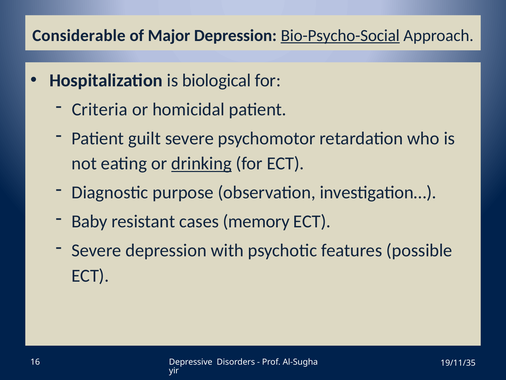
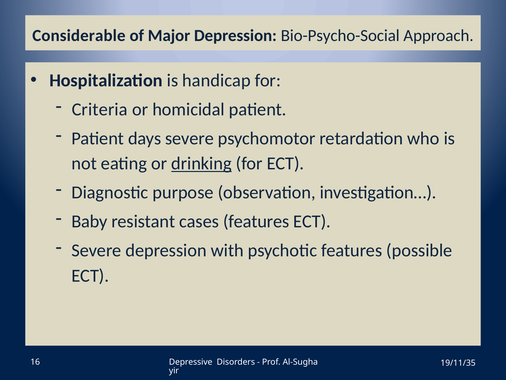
Bio-Psycho-Social underline: present -> none
biological: biological -> handicap
guilt: guilt -> days
cases memory: memory -> features
